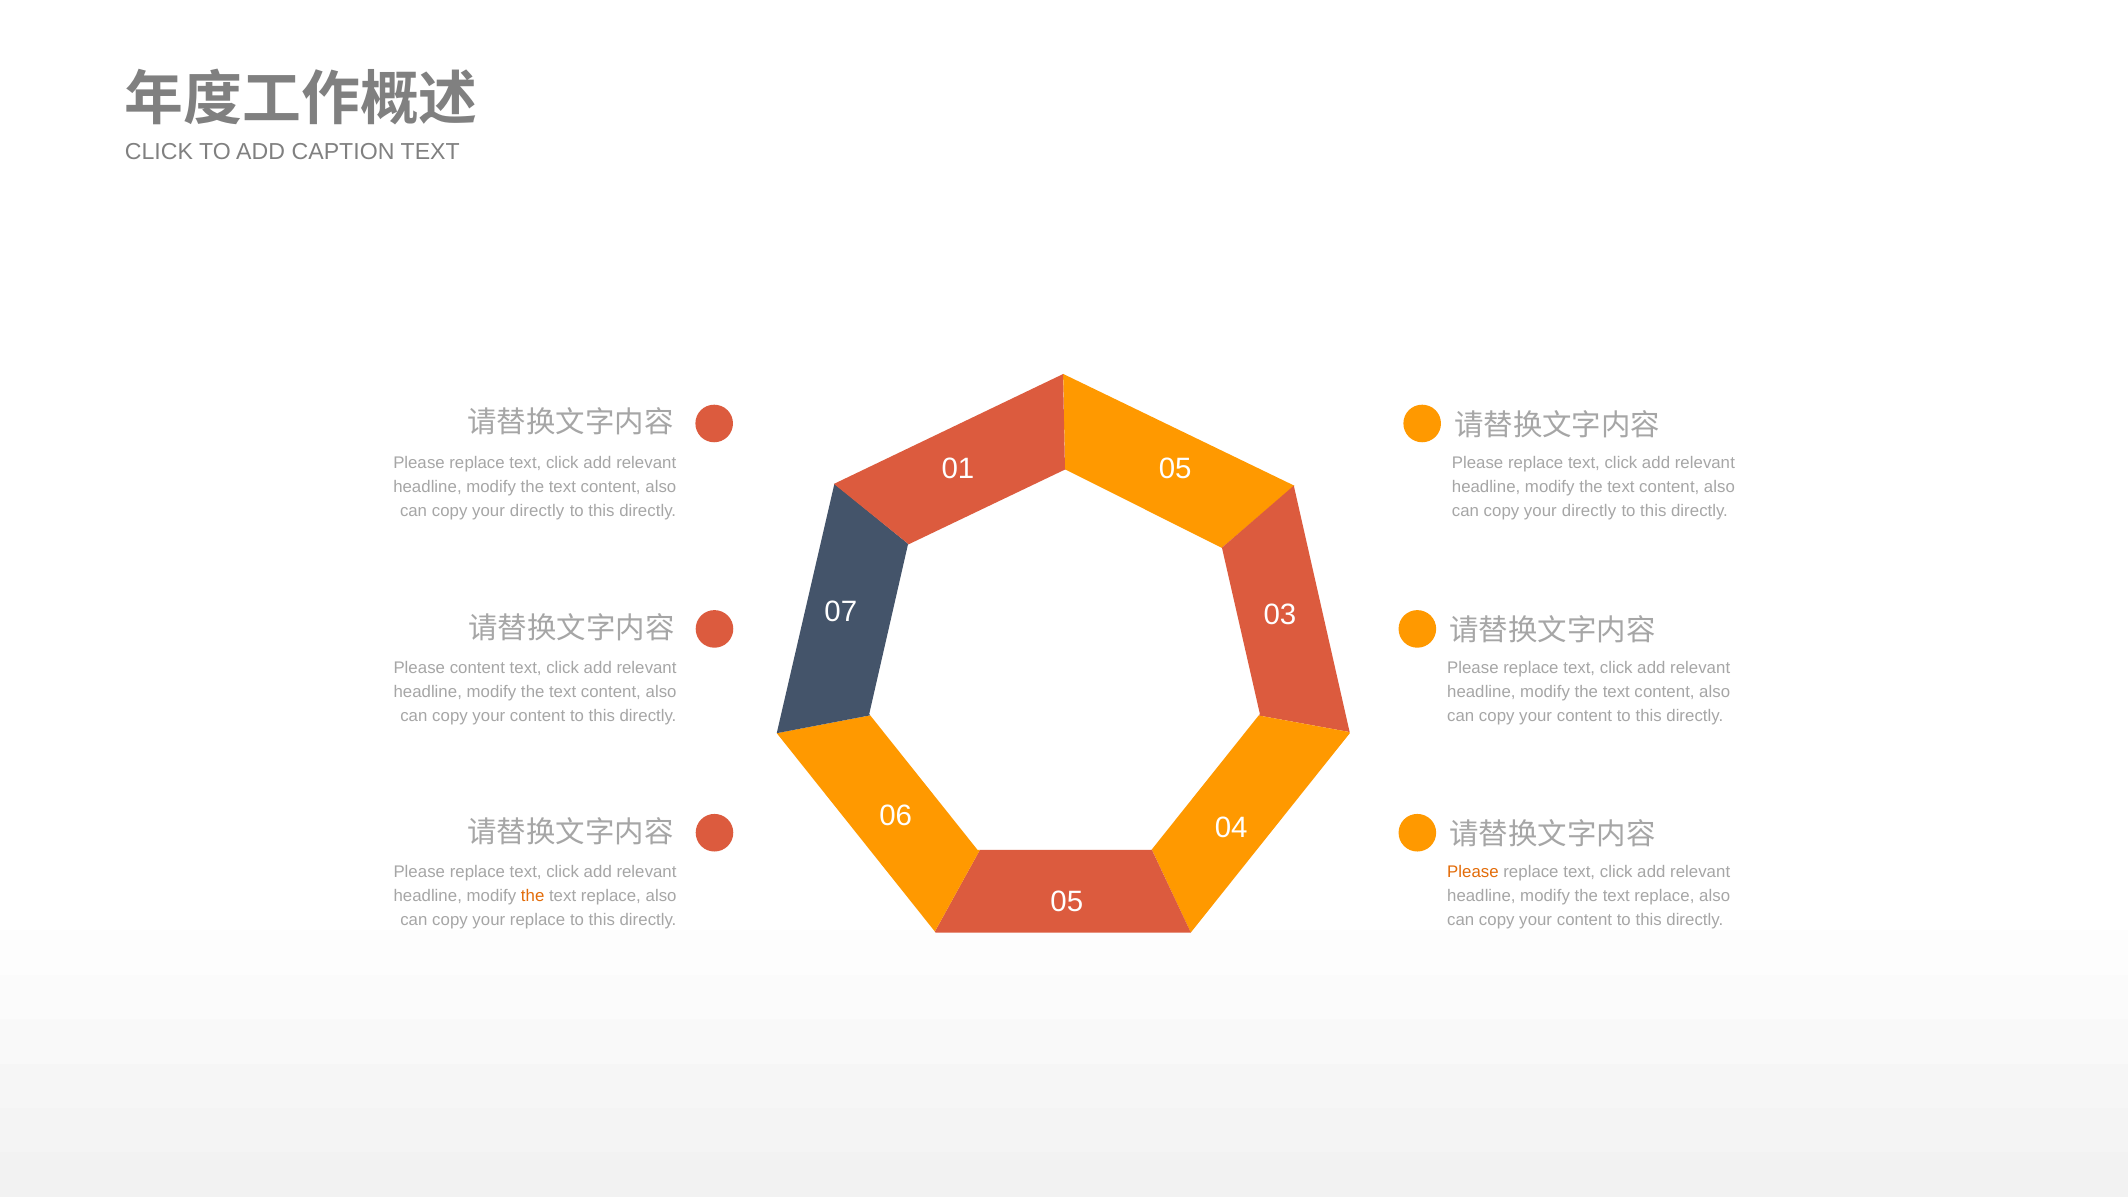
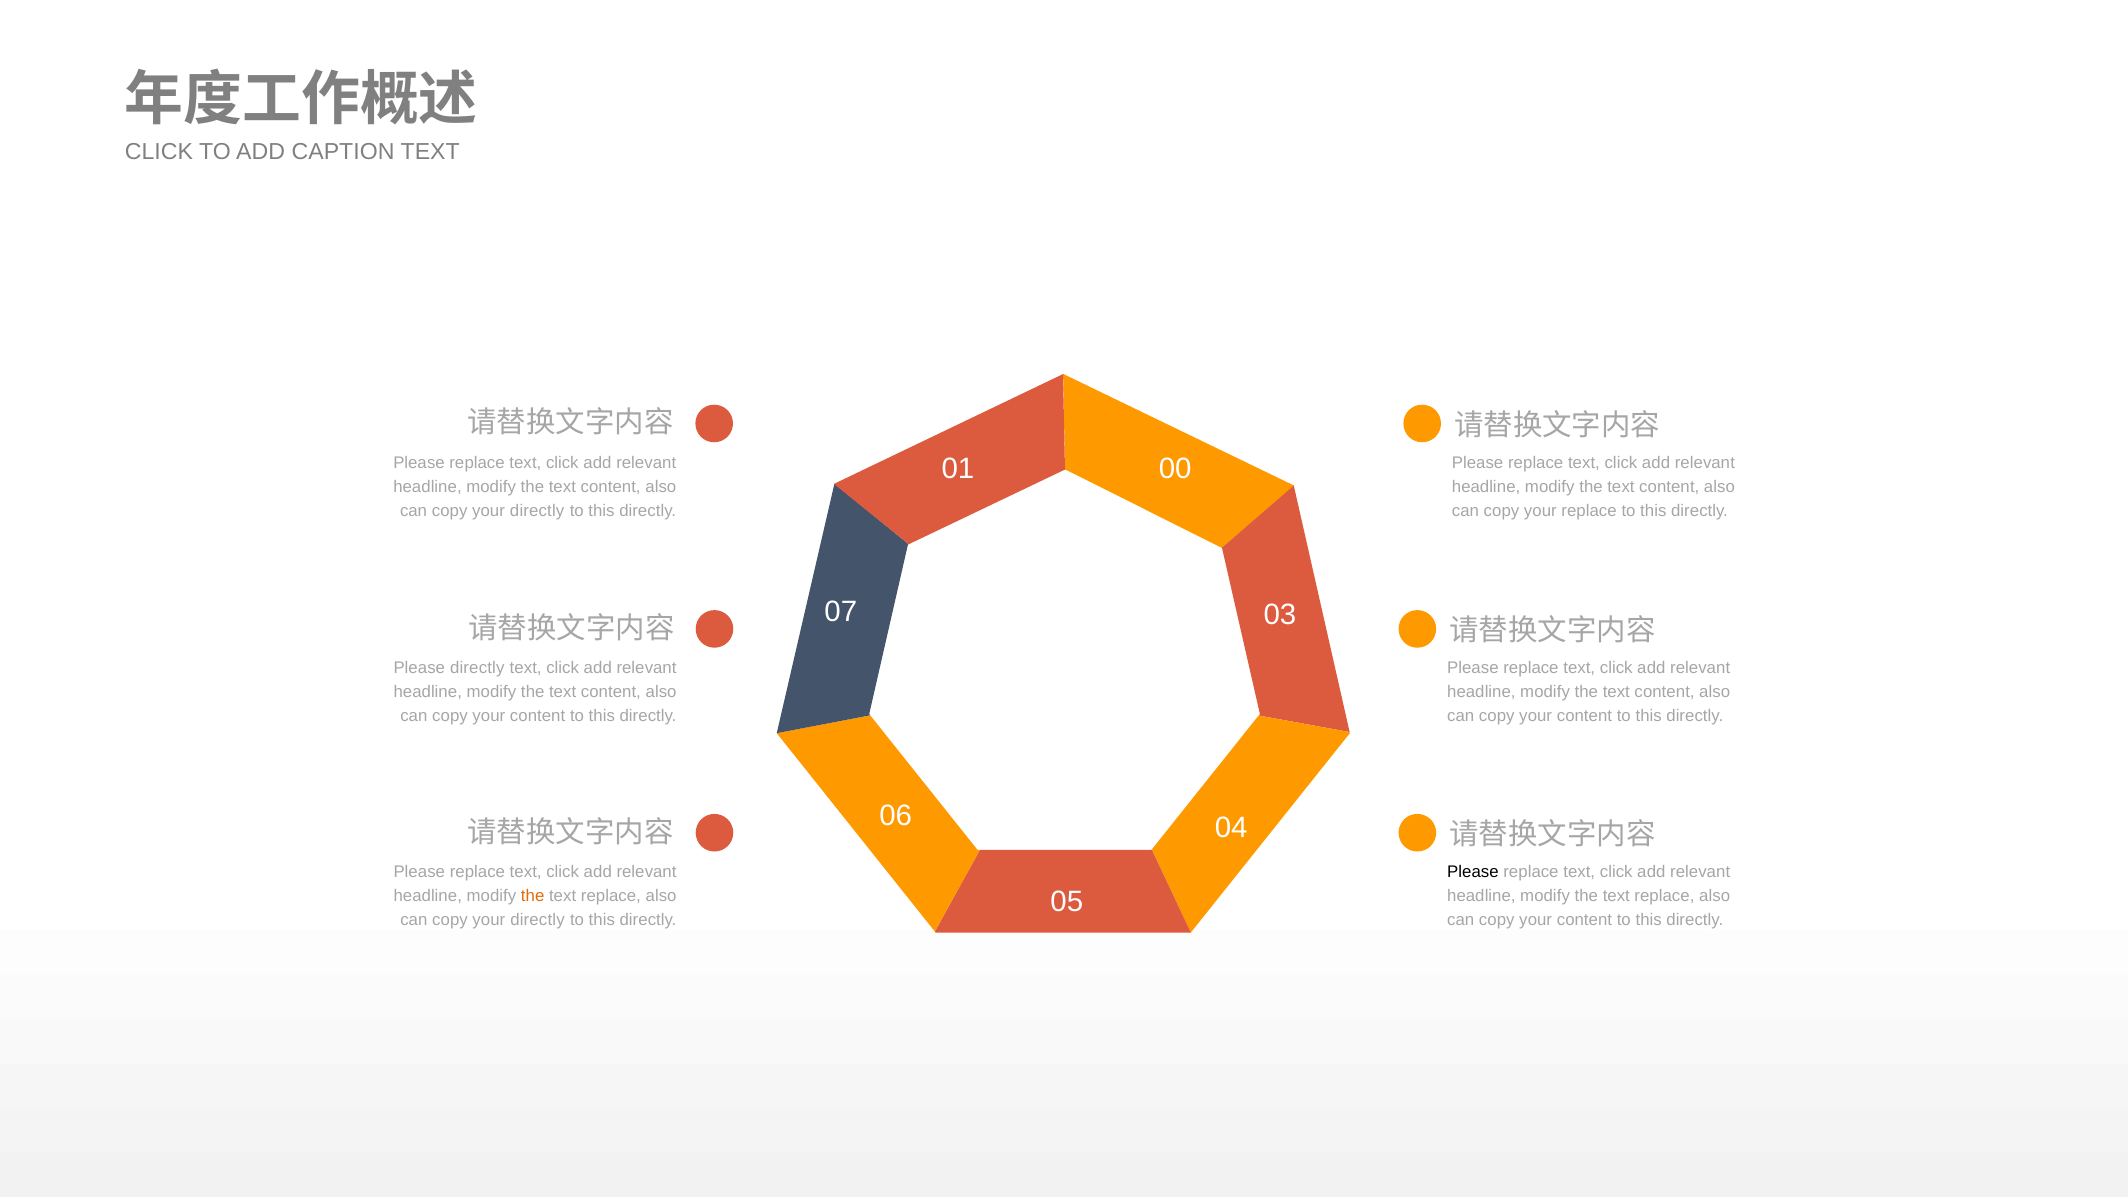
01 05: 05 -> 00
directly at (1589, 511): directly -> replace
Please content: content -> directly
Please at (1473, 872) colour: orange -> black
replace at (538, 920): replace -> directly
